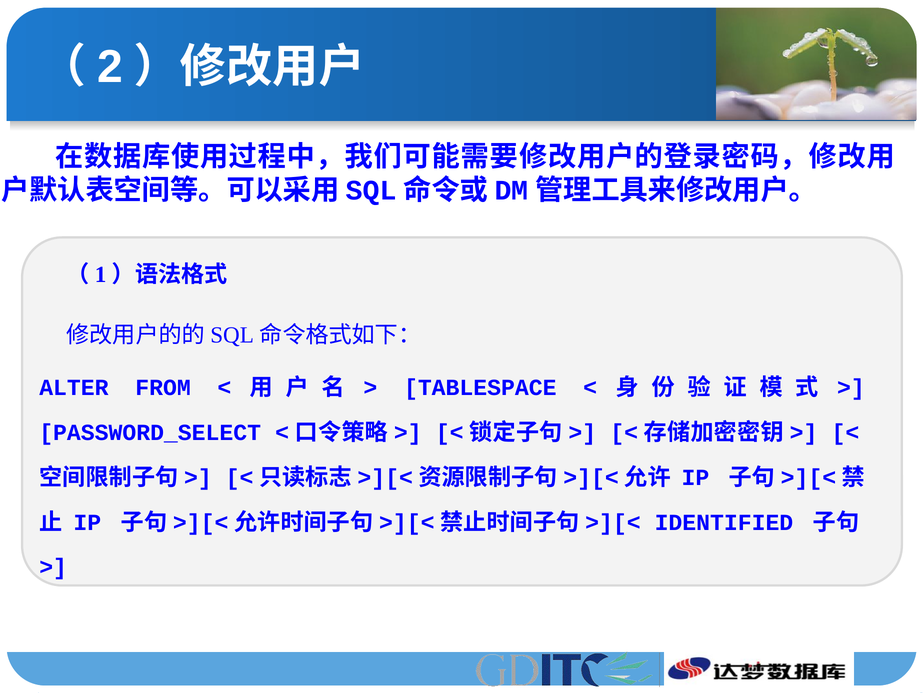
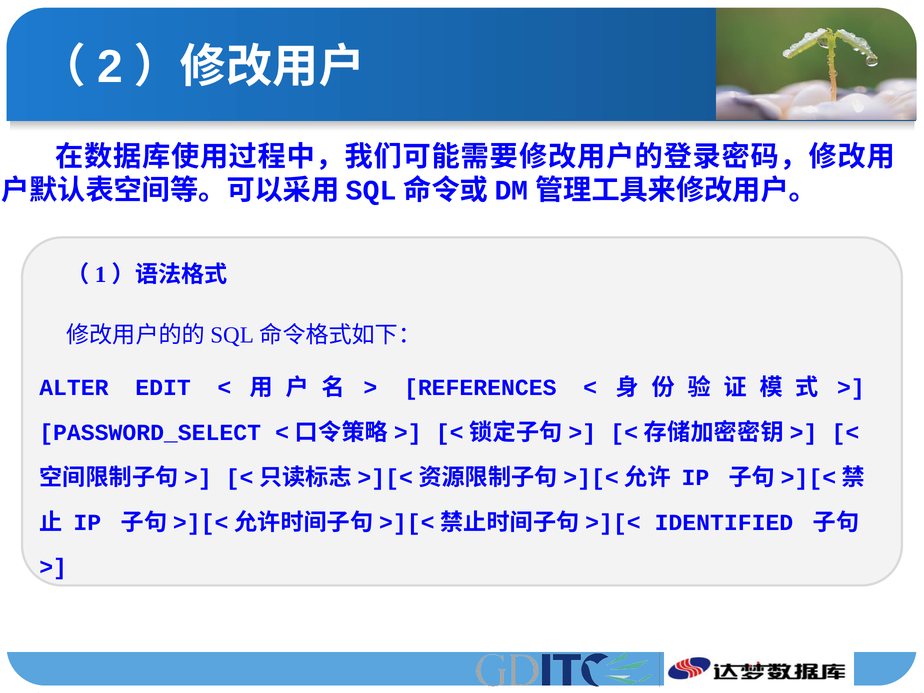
FROM: FROM -> EDIT
TABLESPACE: TABLESPACE -> REFERENCES
